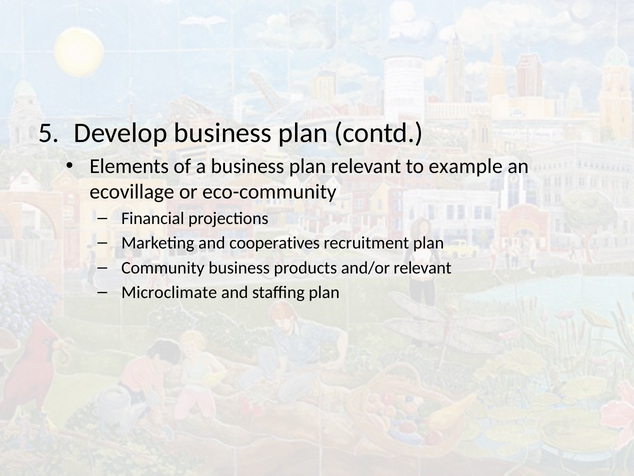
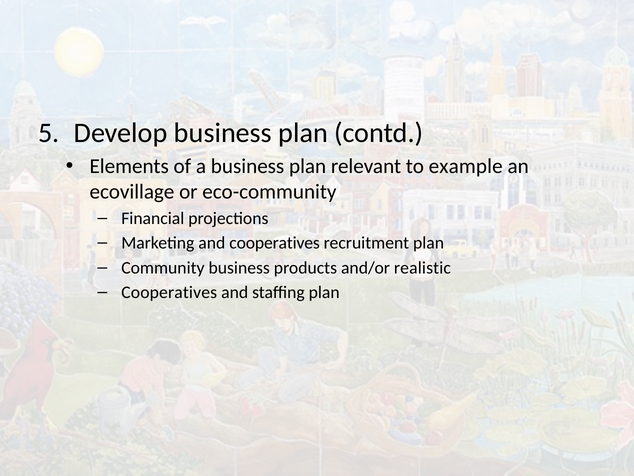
and/or relevant: relevant -> realistic
Microclimate at (169, 292): Microclimate -> Cooperatives
